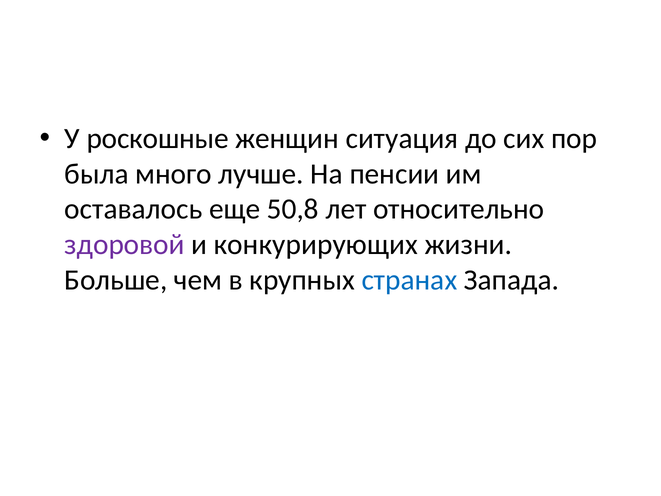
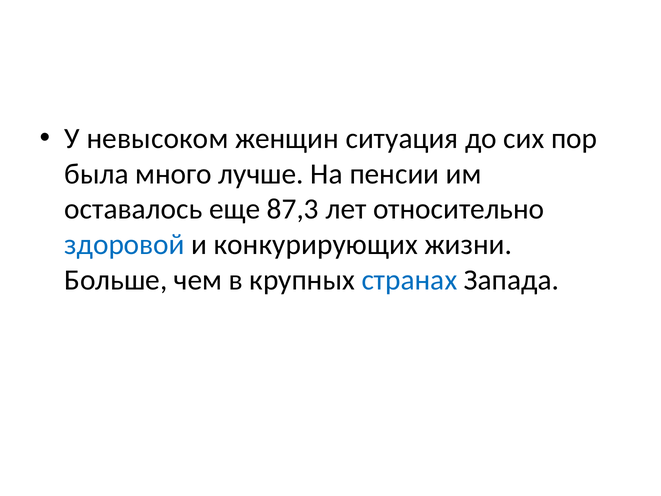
роскошные: роскошные -> невысоком
50,8: 50,8 -> 87,3
здоровой colour: purple -> blue
